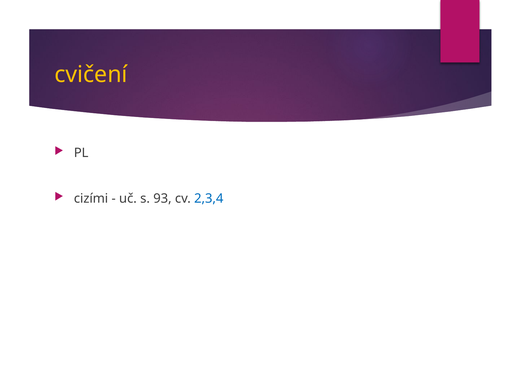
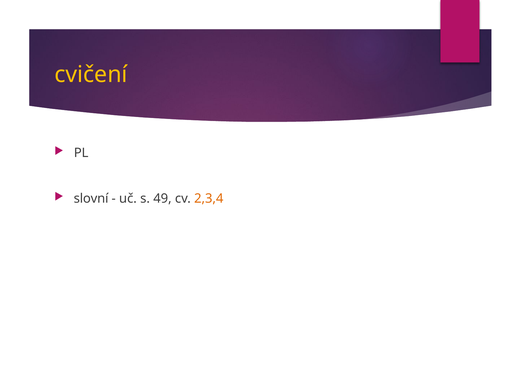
cizími: cizími -> slovní
93: 93 -> 49
2,3,4 colour: blue -> orange
